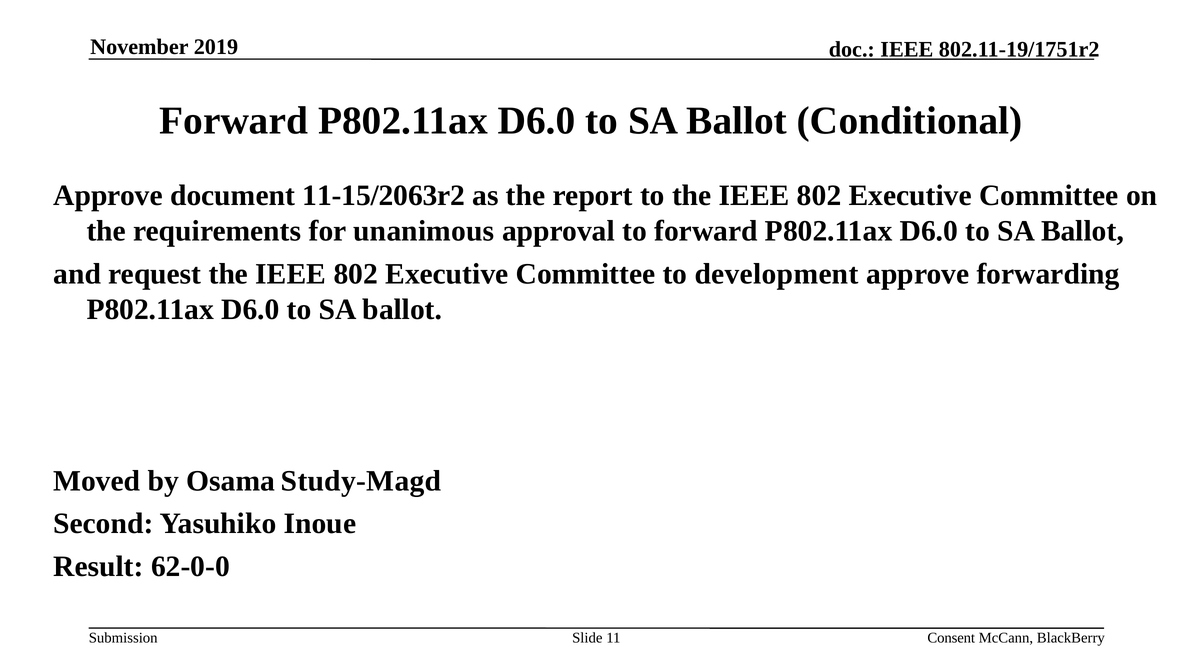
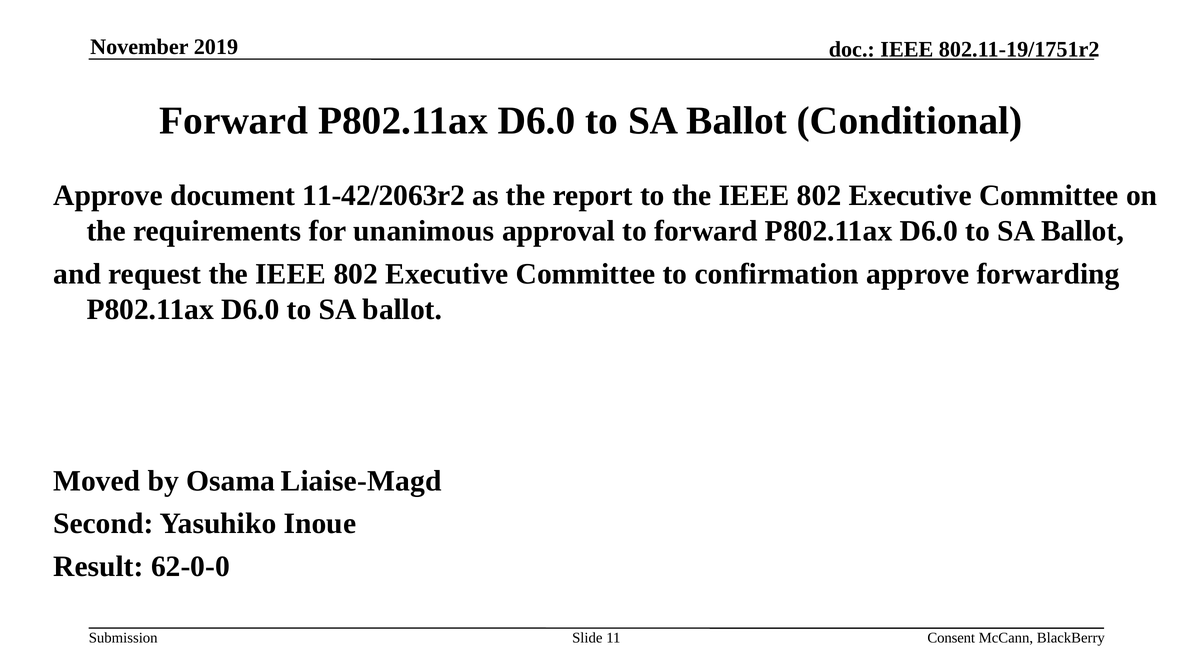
11-15/2063r2: 11-15/2063r2 -> 11-42/2063r2
development: development -> confirmation
Study-Magd: Study-Magd -> Liaise-Magd
